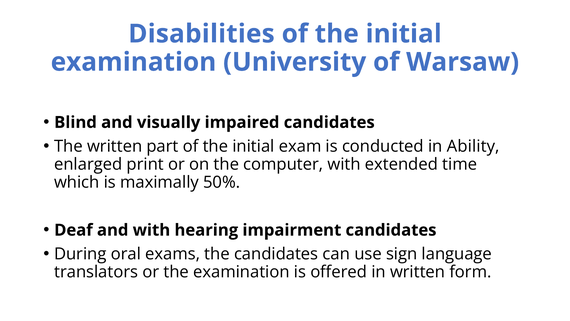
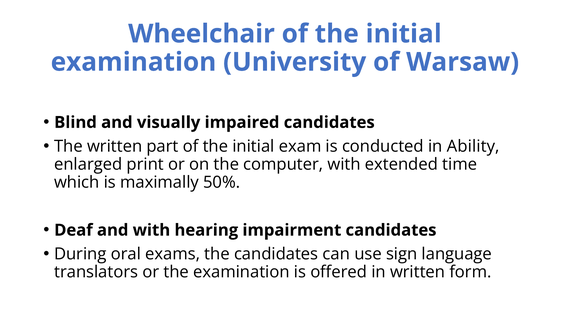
Disabilities: Disabilities -> Wheelchair
